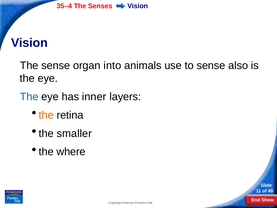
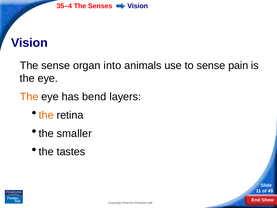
also: also -> pain
The at (29, 97) colour: blue -> orange
inner: inner -> bend
where: where -> tastes
